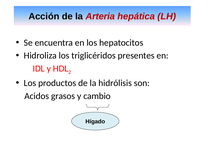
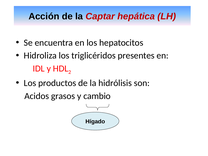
Arteria: Arteria -> Captar
